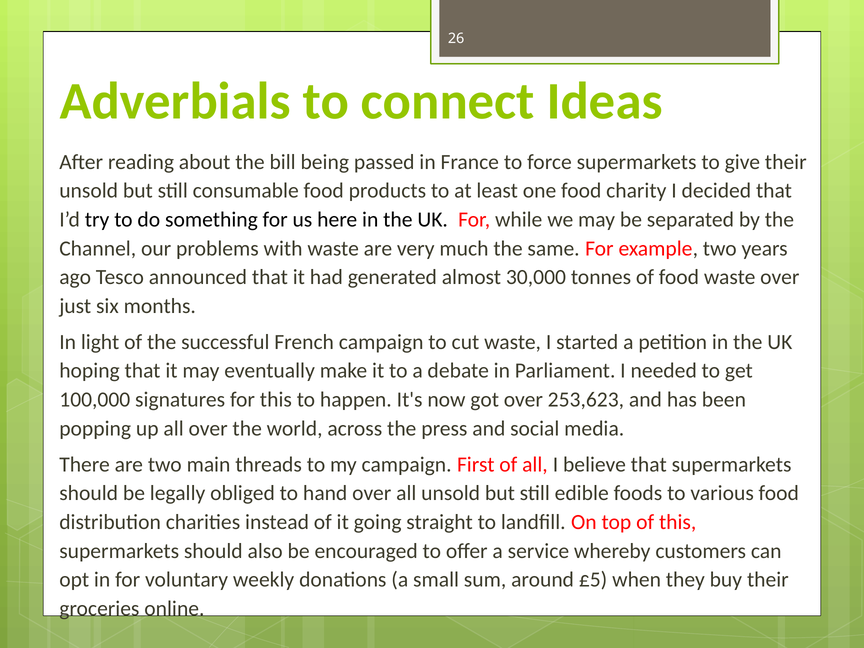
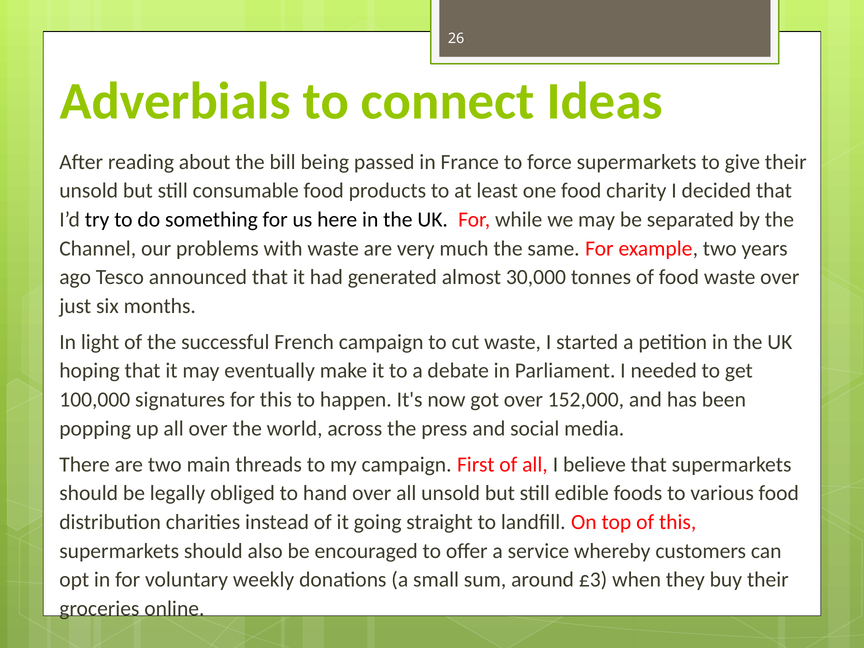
253,623: 253,623 -> 152,000
£5: £5 -> £3
